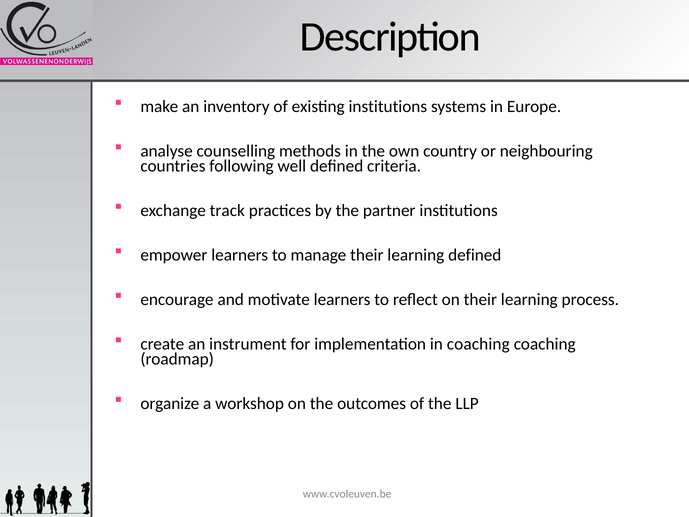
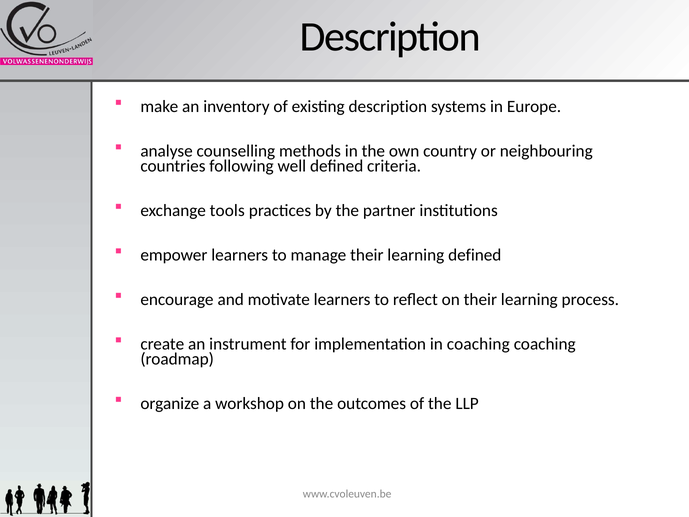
existing institutions: institutions -> description
track: track -> tools
